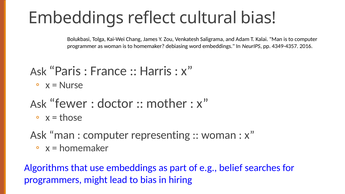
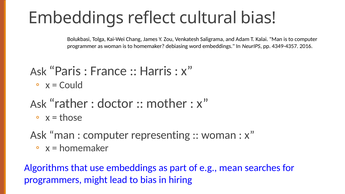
Nurse: Nurse -> Could
fewer: fewer -> rather
belief: belief -> mean
